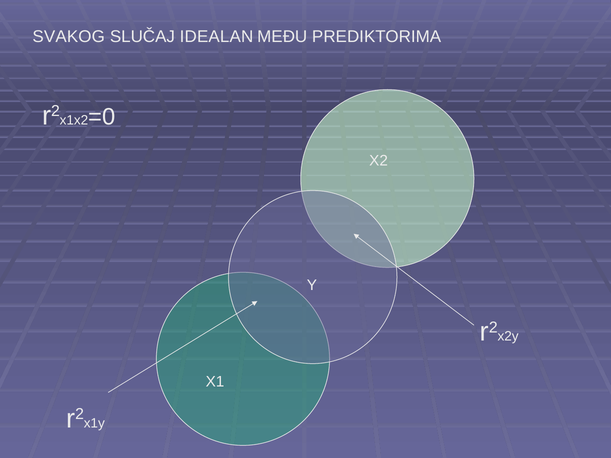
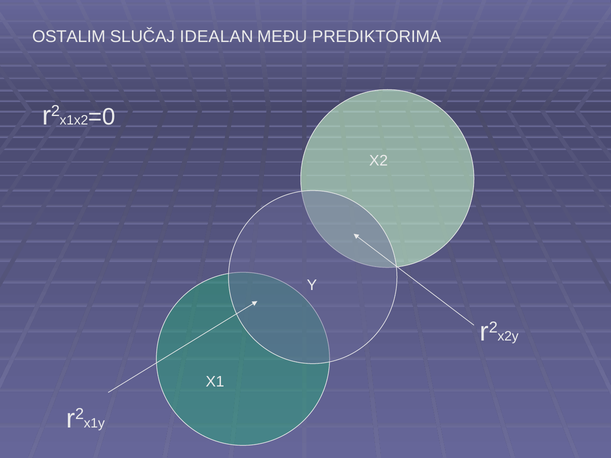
SVAKOG: SVAKOG -> OSTALIM
